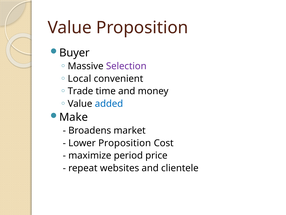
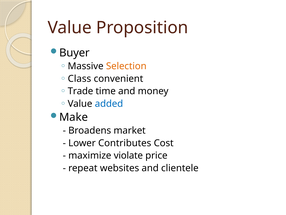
Selection colour: purple -> orange
Local: Local -> Class
Lower Proposition: Proposition -> Contributes
period: period -> violate
